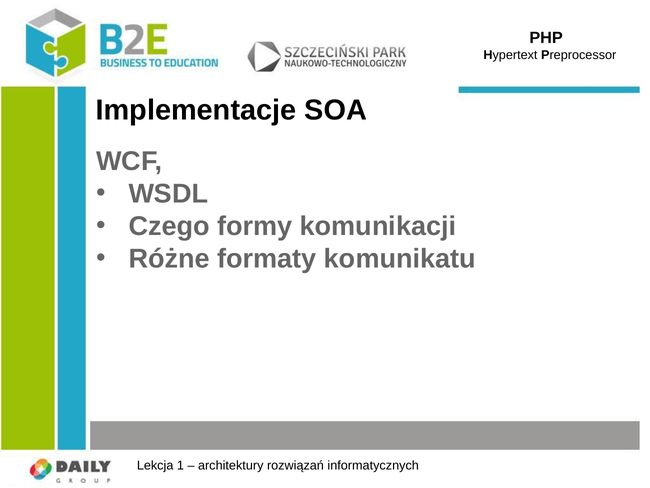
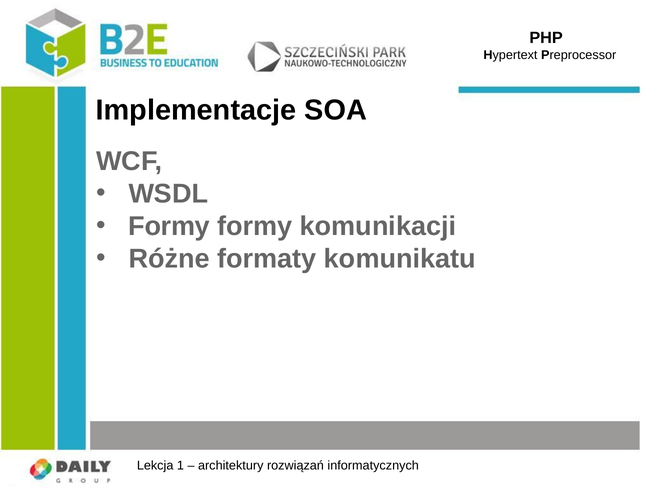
Czego at (169, 226): Czego -> Formy
